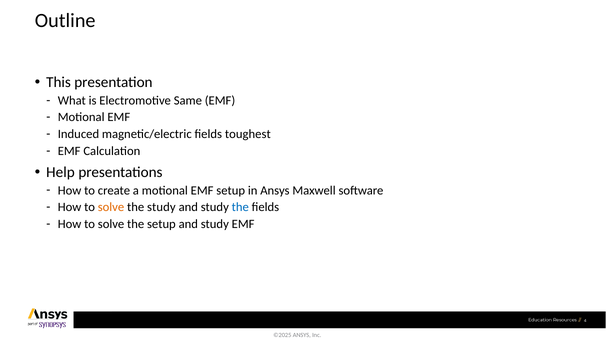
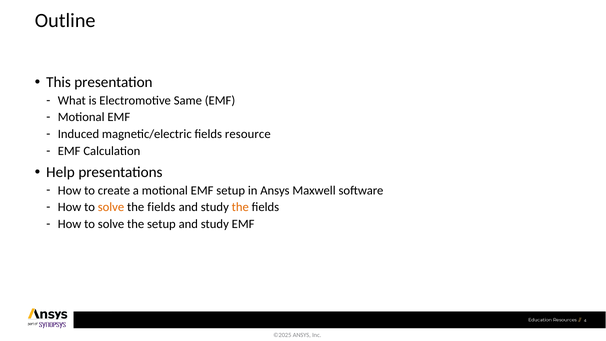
toughest: toughest -> resource
study at (161, 207): study -> fields
the at (240, 207) colour: blue -> orange
